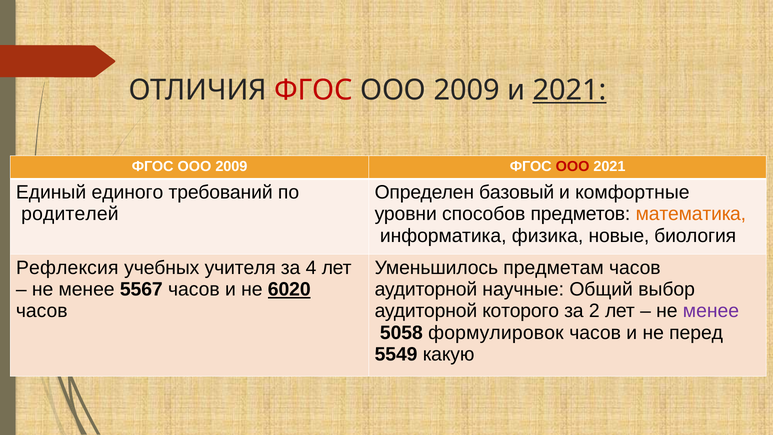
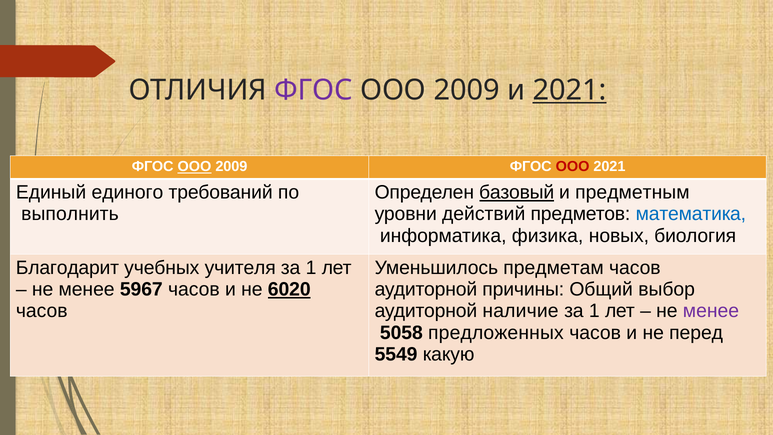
ФГОС at (314, 90) colour: red -> purple
ООО at (194, 167) underline: none -> present
базовый underline: none -> present
комфортные: комфортные -> предметным
родителей: родителей -> выполнить
способов: способов -> действий
математика colour: orange -> blue
новые: новые -> новых
Рефлексия: Рефлексия -> Благодарит
4 at (311, 268): 4 -> 1
5567: 5567 -> 5967
научные: научные -> причины
которого: которого -> наличие
2 at (594, 311): 2 -> 1
формулировок: формулировок -> предложенных
